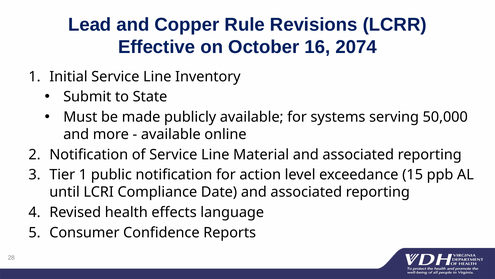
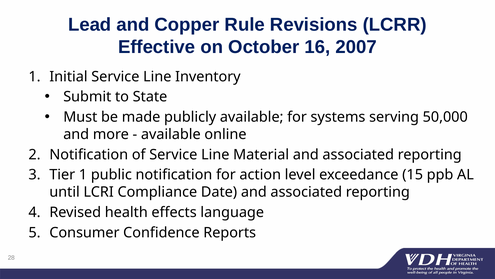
2074: 2074 -> 2007
